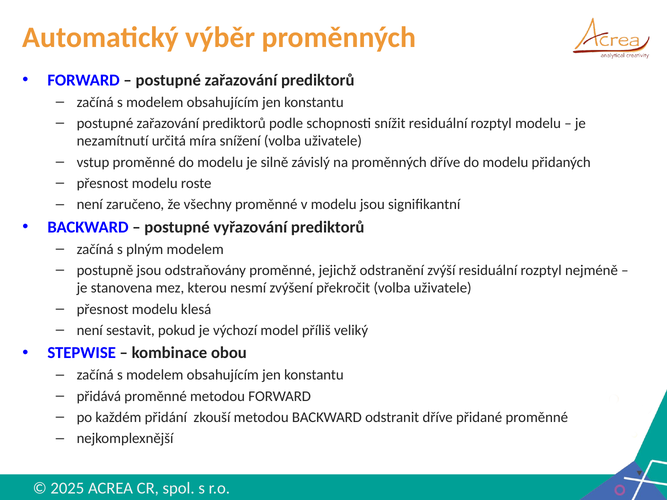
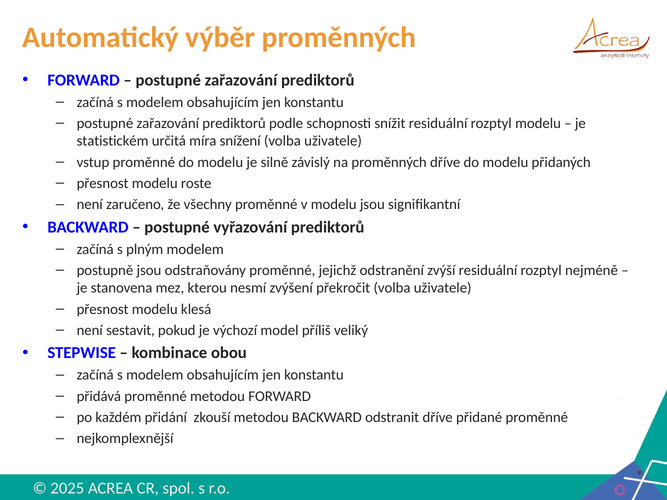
nezamítnutí: nezamítnutí -> statistickém
